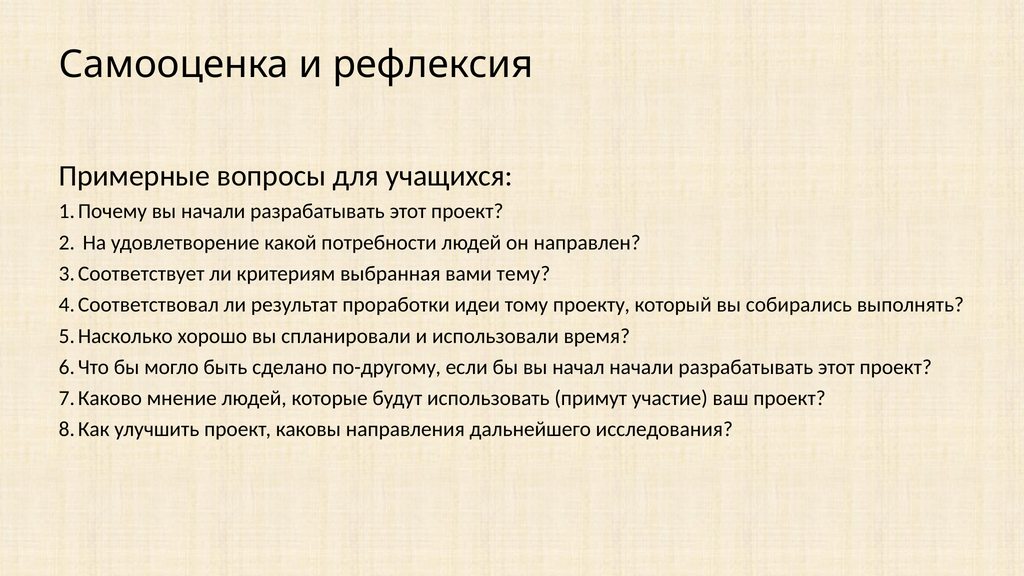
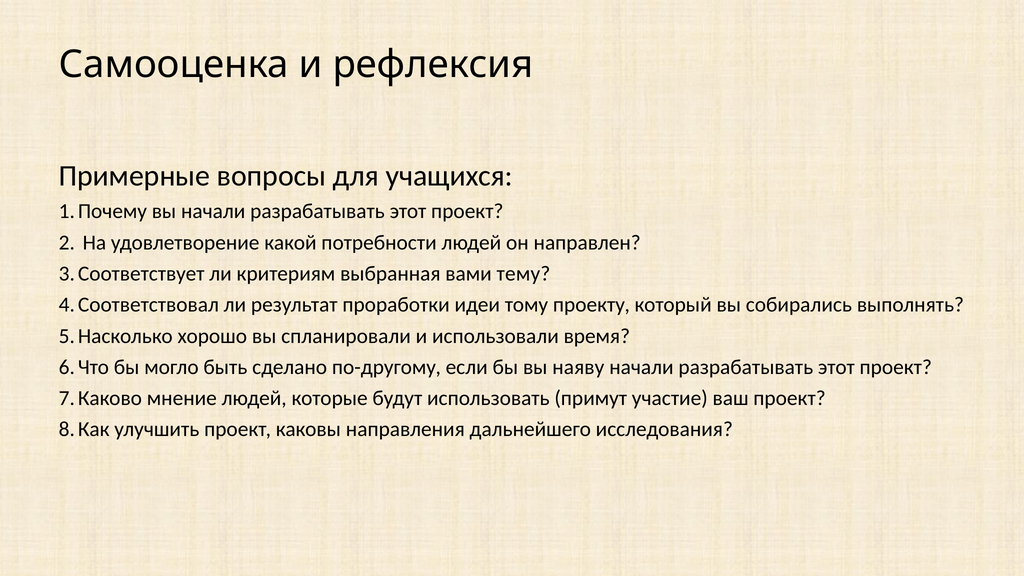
начал: начал -> наяву
